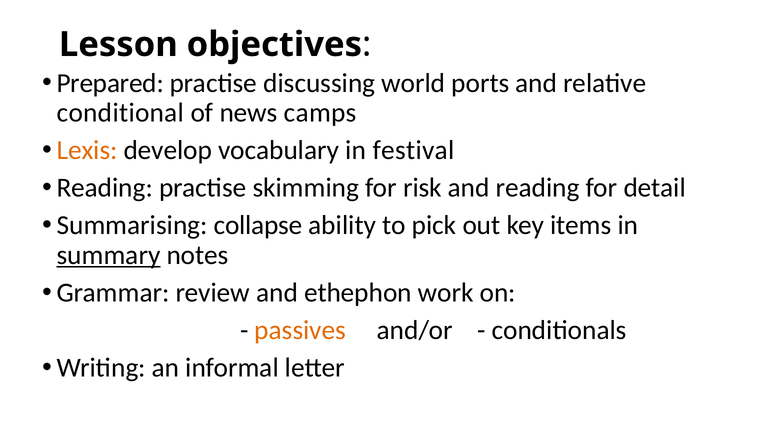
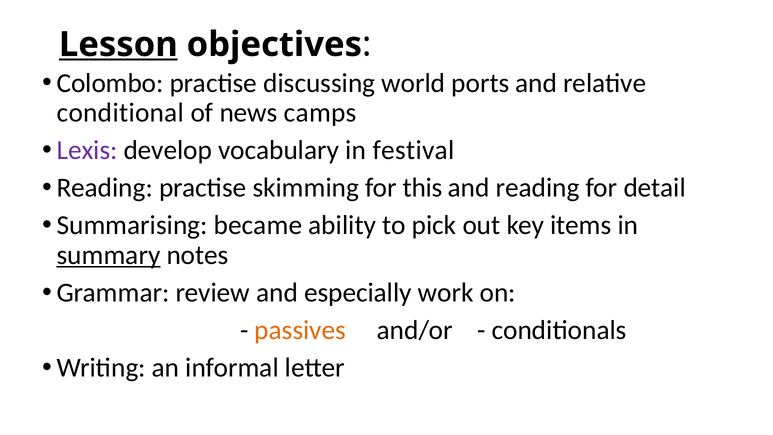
Lesson underline: none -> present
Prepared: Prepared -> Colombo
Lexis colour: orange -> purple
risk: risk -> this
collapse: collapse -> became
ethephon: ethephon -> especially
